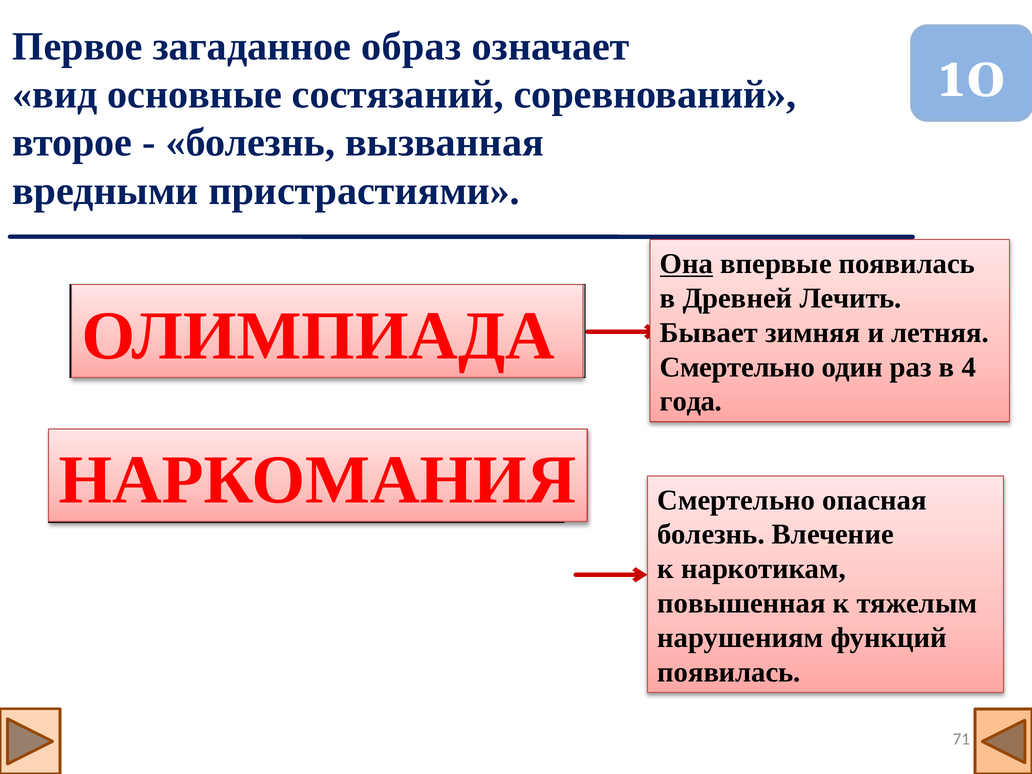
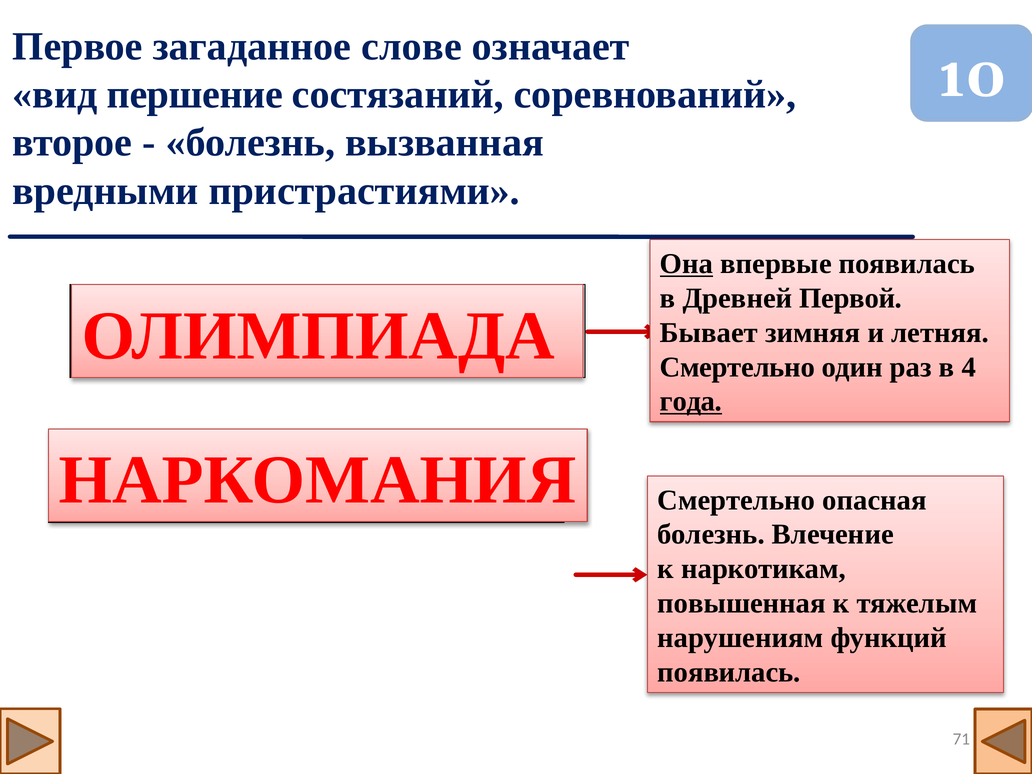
образ: образ -> слове
основные: основные -> першение
Лечить: Лечить -> Первой
года underline: none -> present
